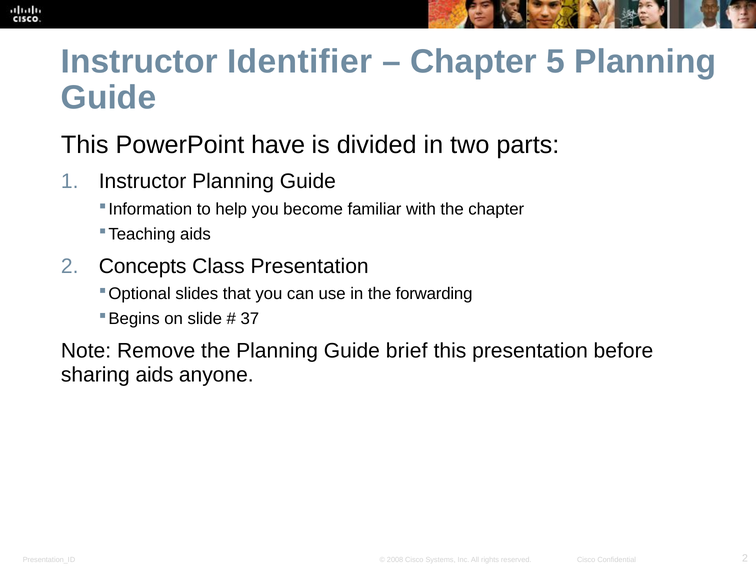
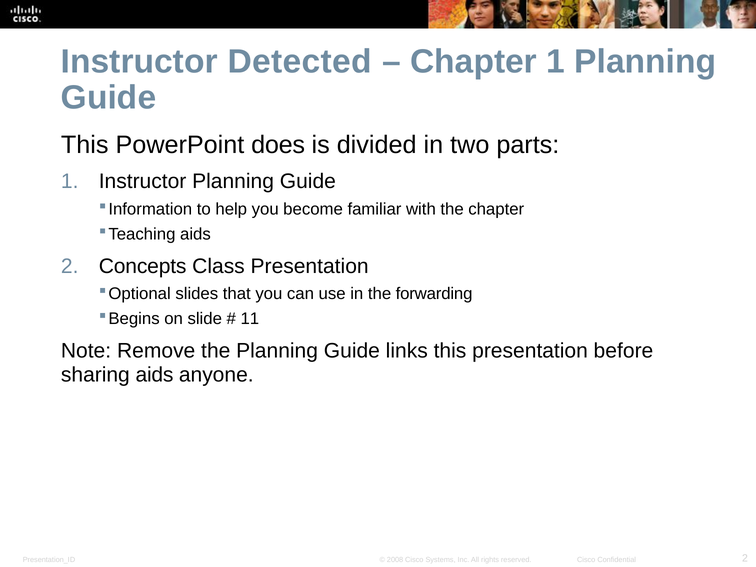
Identifier: Identifier -> Detected
Chapter 5: 5 -> 1
have: have -> does
37: 37 -> 11
brief: brief -> links
